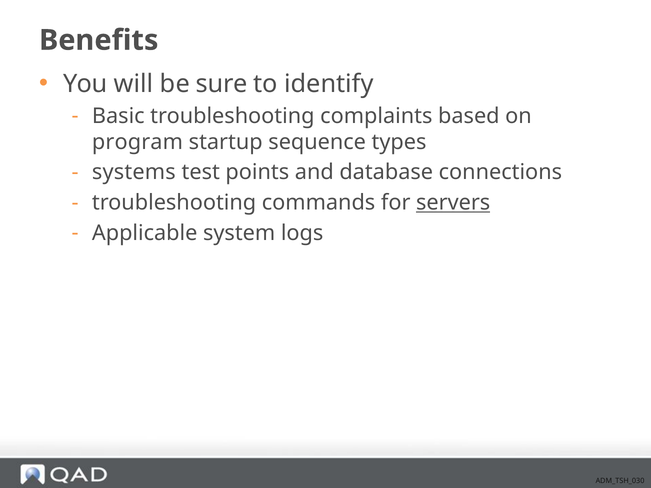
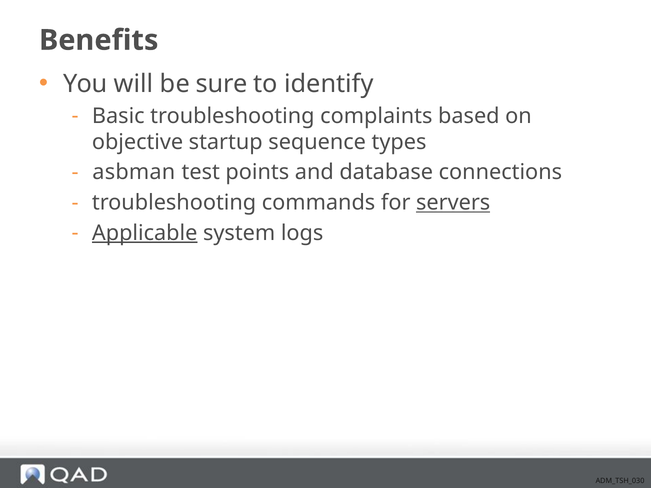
program: program -> objective
systems: systems -> asbman
Applicable underline: none -> present
